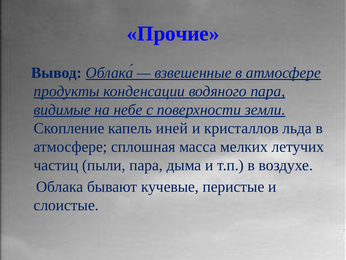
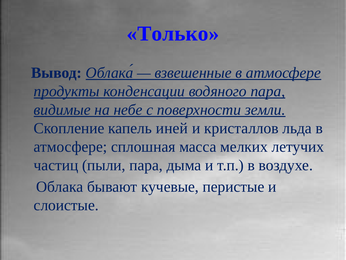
Прочие: Прочие -> Только
